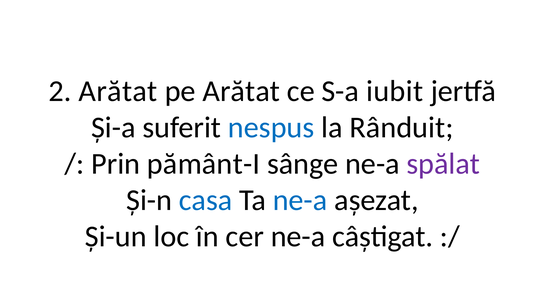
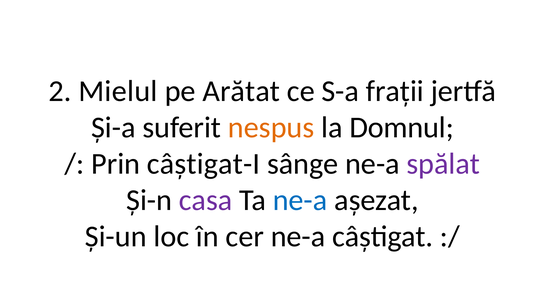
2 Arătat: Arătat -> Mielul
iubit: iubit -> frații
nespus colour: blue -> orange
Rânduit: Rânduit -> Domnul
pământ-I: pământ-I -> câștigat-I
casa colour: blue -> purple
